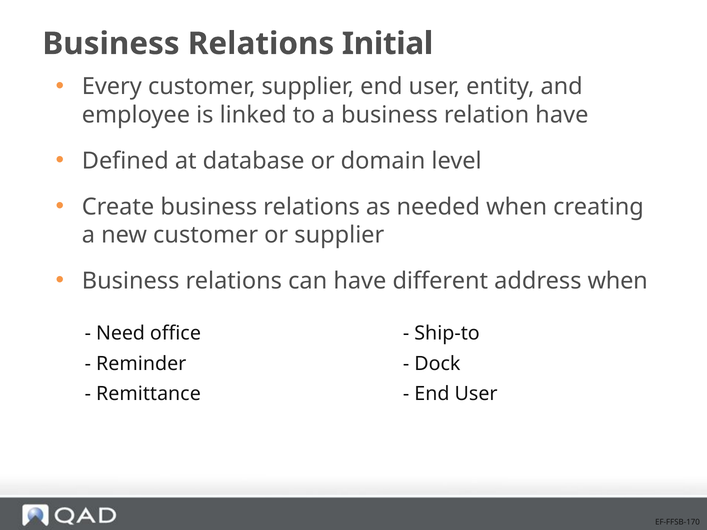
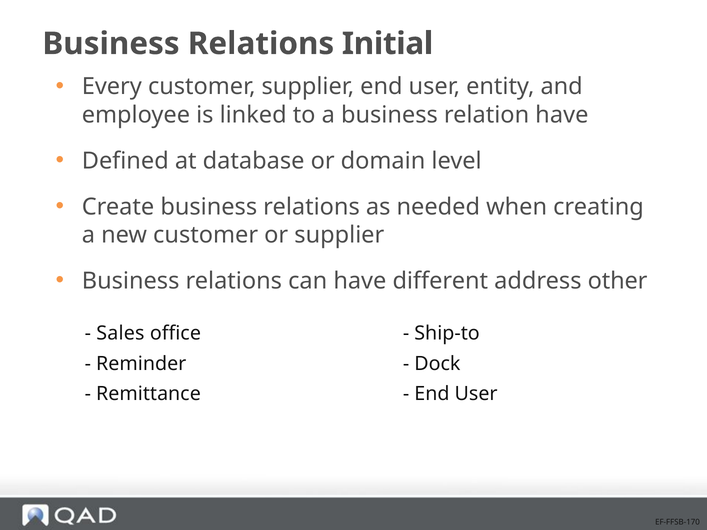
address when: when -> other
Need: Need -> Sales
